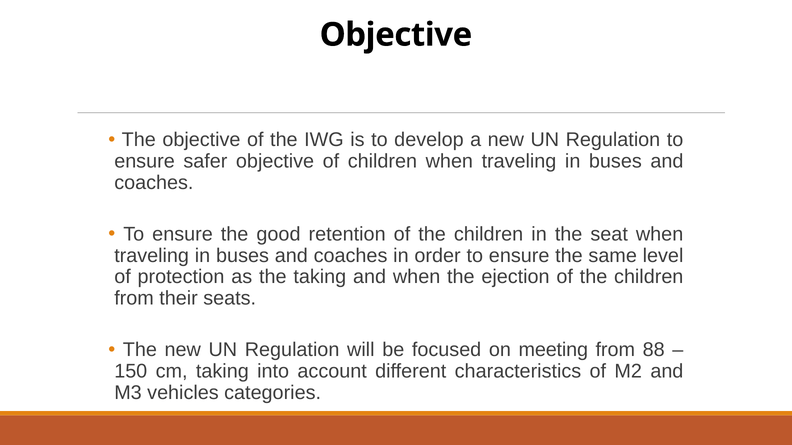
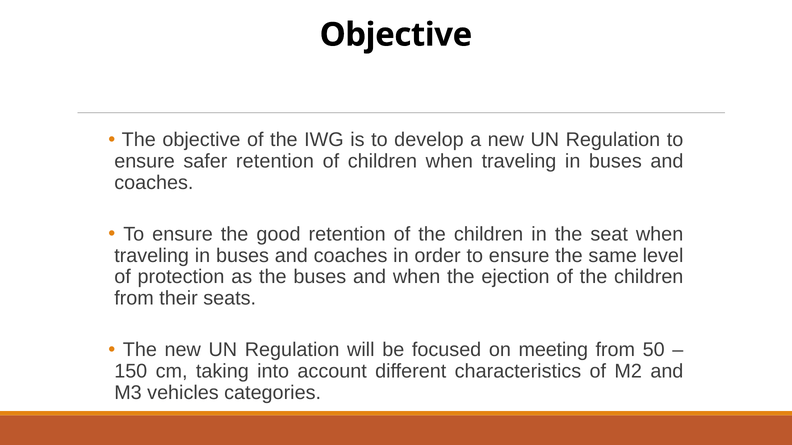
safer objective: objective -> retention
the taking: taking -> buses
88: 88 -> 50
